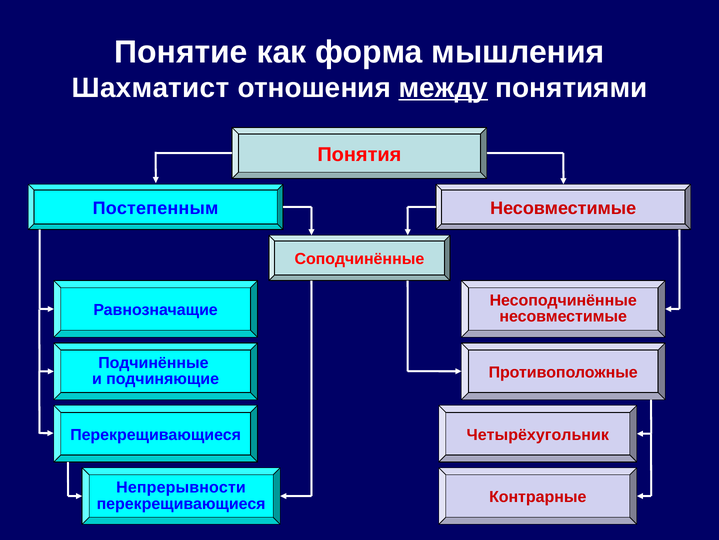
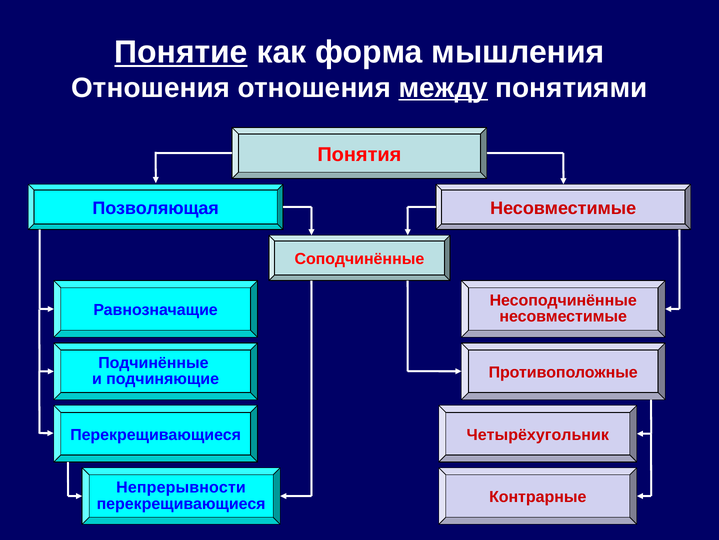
Понятие underline: none -> present
Шахматист at (151, 88): Шахматист -> Отношения
Постепенным: Постепенным -> Позволяющая
